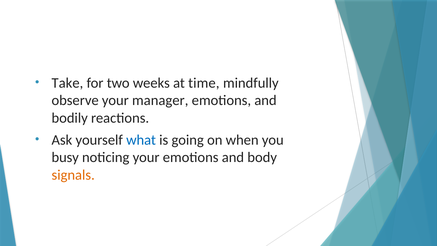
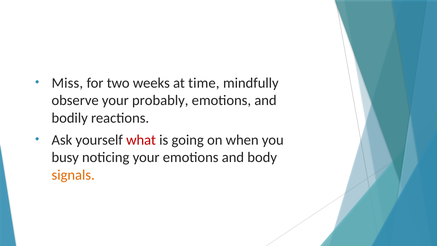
Take: Take -> Miss
manager: manager -> probably
what colour: blue -> red
